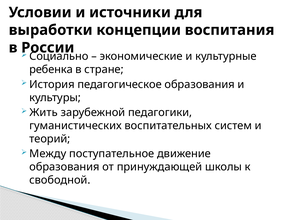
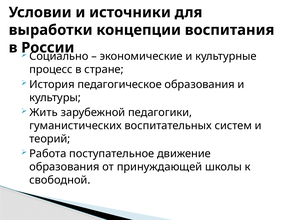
ребенка: ребенка -> процесс
Между: Между -> Работа
